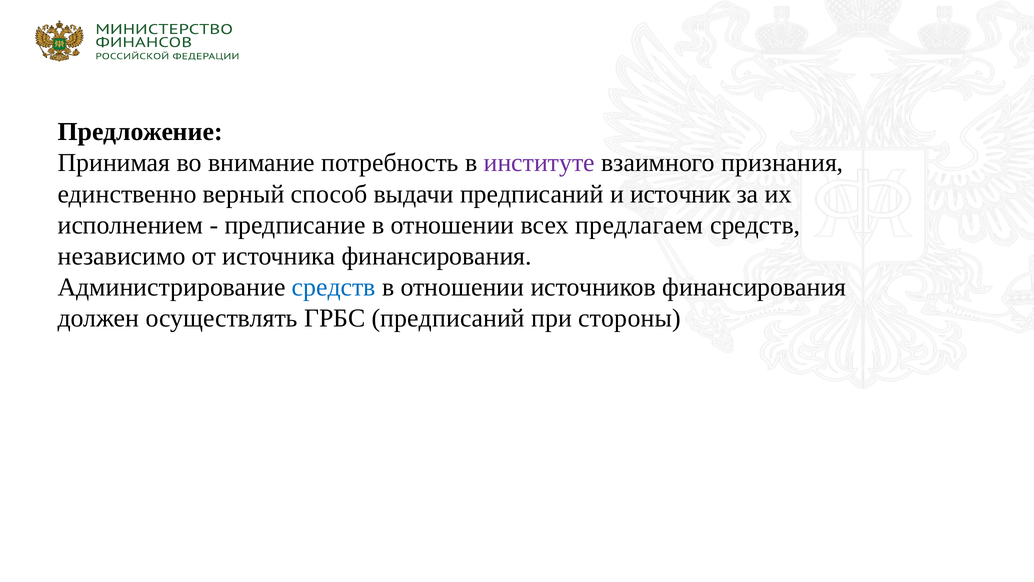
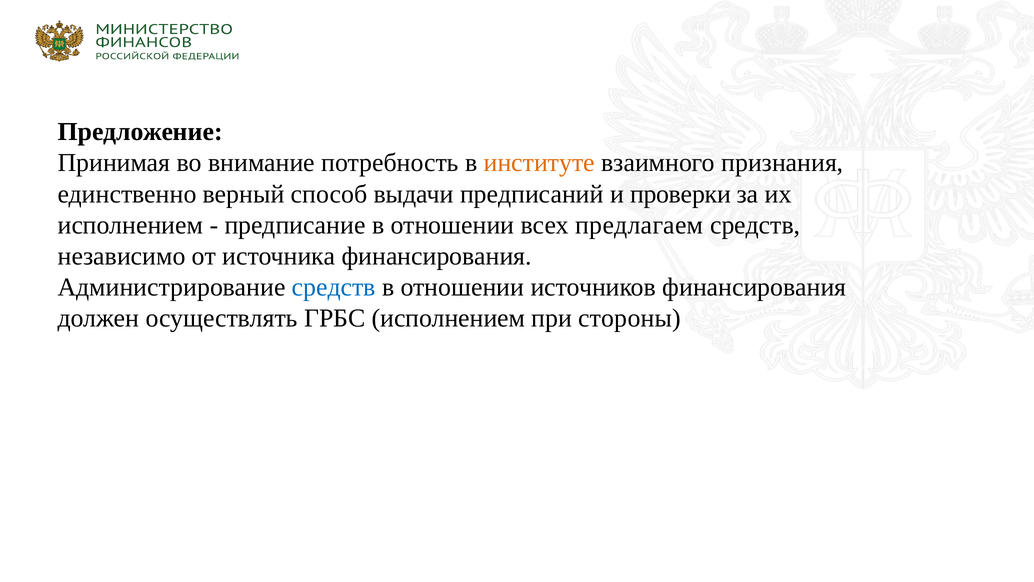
институте colour: purple -> orange
источник: источник -> проверки
ГРБС предписаний: предписаний -> исполнением
